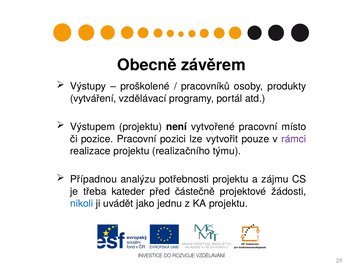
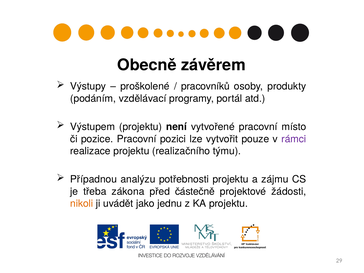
vytváření: vytváření -> podáním
kateder: kateder -> zákona
nikoli colour: blue -> orange
